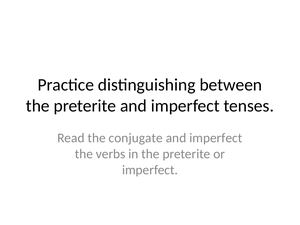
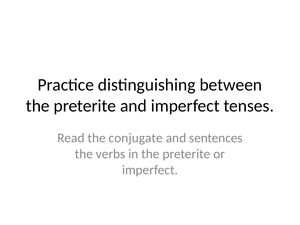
imperfect at (216, 138): imperfect -> sentences
